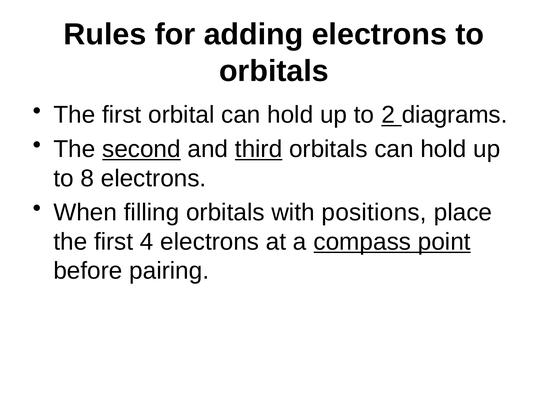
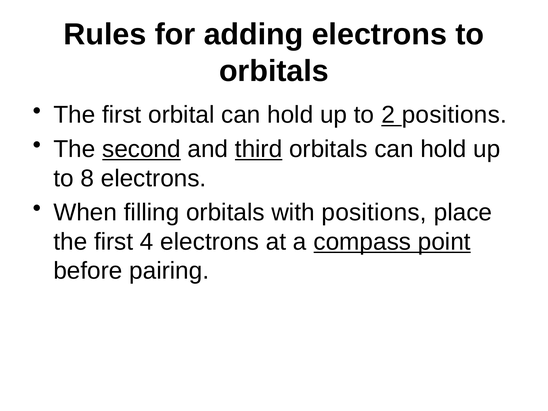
2 diagrams: diagrams -> positions
